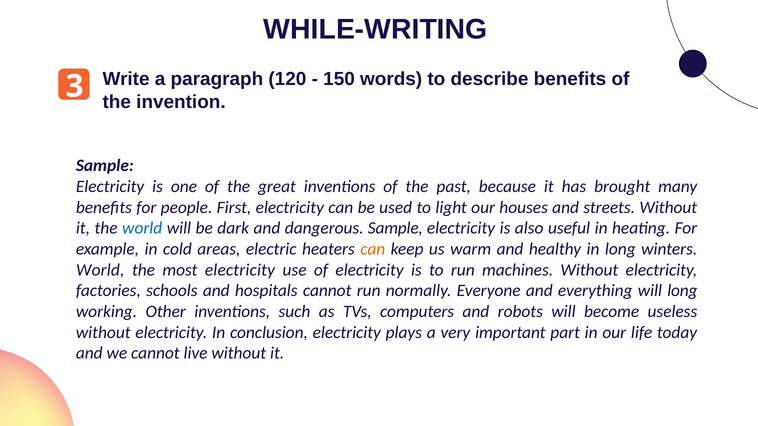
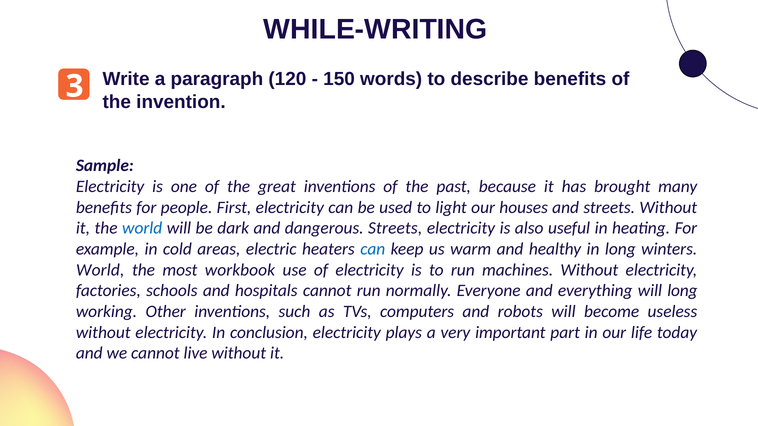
dangerous Sample: Sample -> Streets
can at (373, 249) colour: orange -> blue
most electricity: electricity -> workbook
